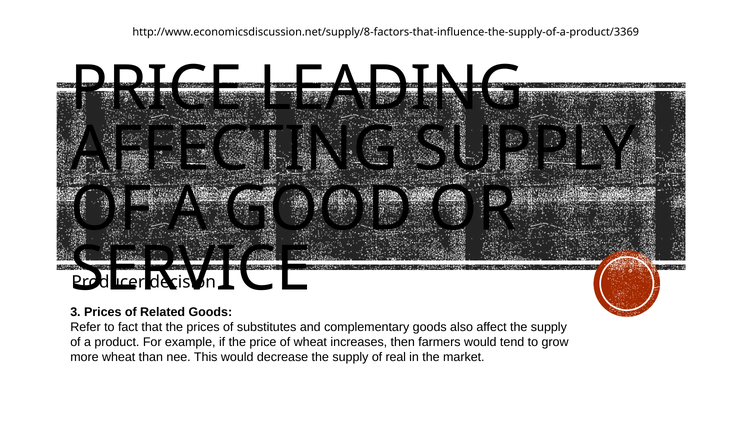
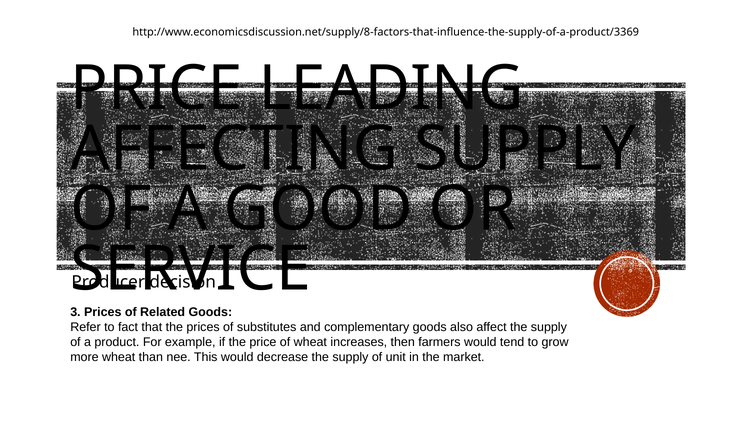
real: real -> unit
